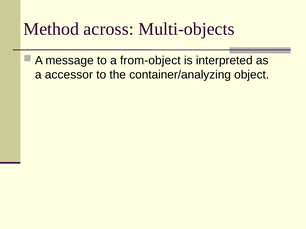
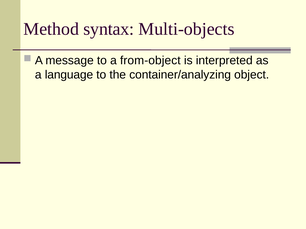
across: across -> syntax
accessor: accessor -> language
